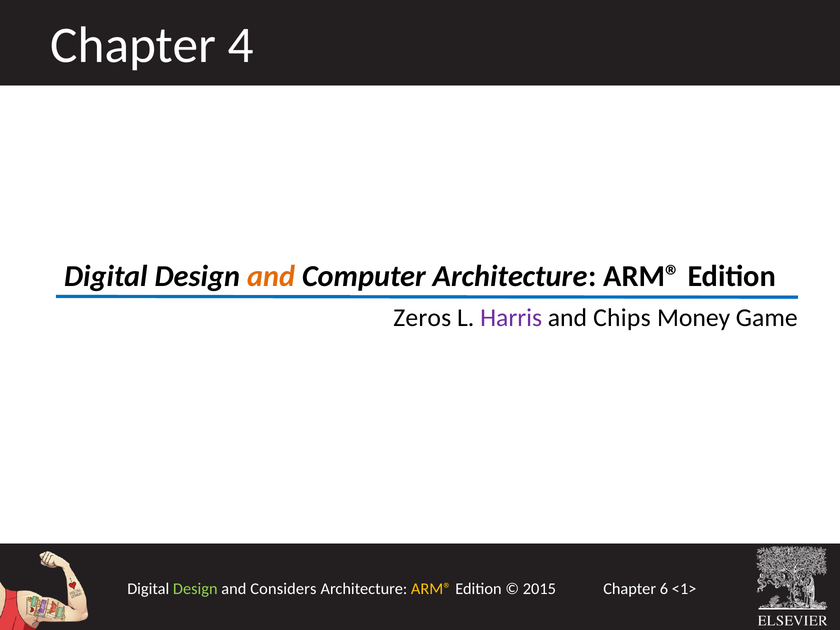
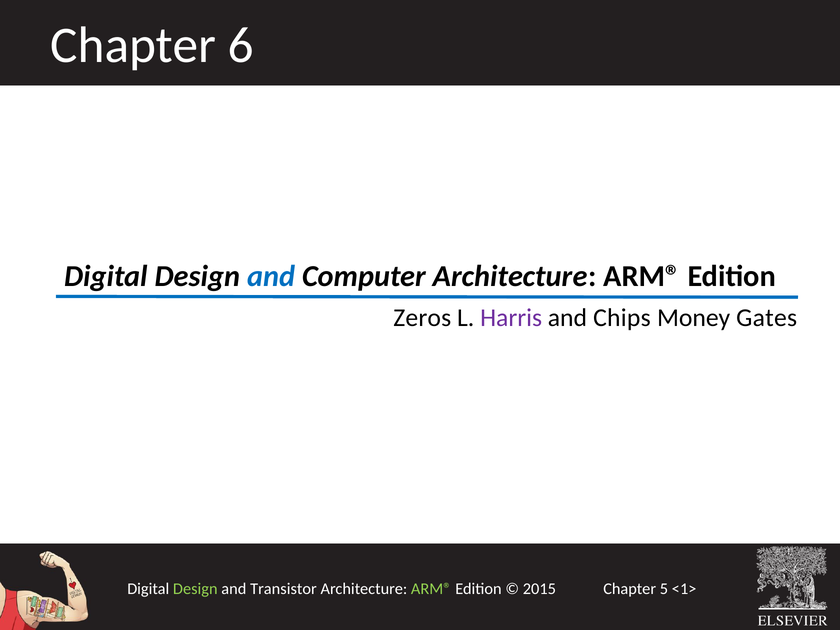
4: 4 -> 6
and at (271, 276) colour: orange -> blue
Game: Game -> Gates
Considers: Considers -> Transistor
ARM® at (431, 589) colour: yellow -> light green
6: 6 -> 5
